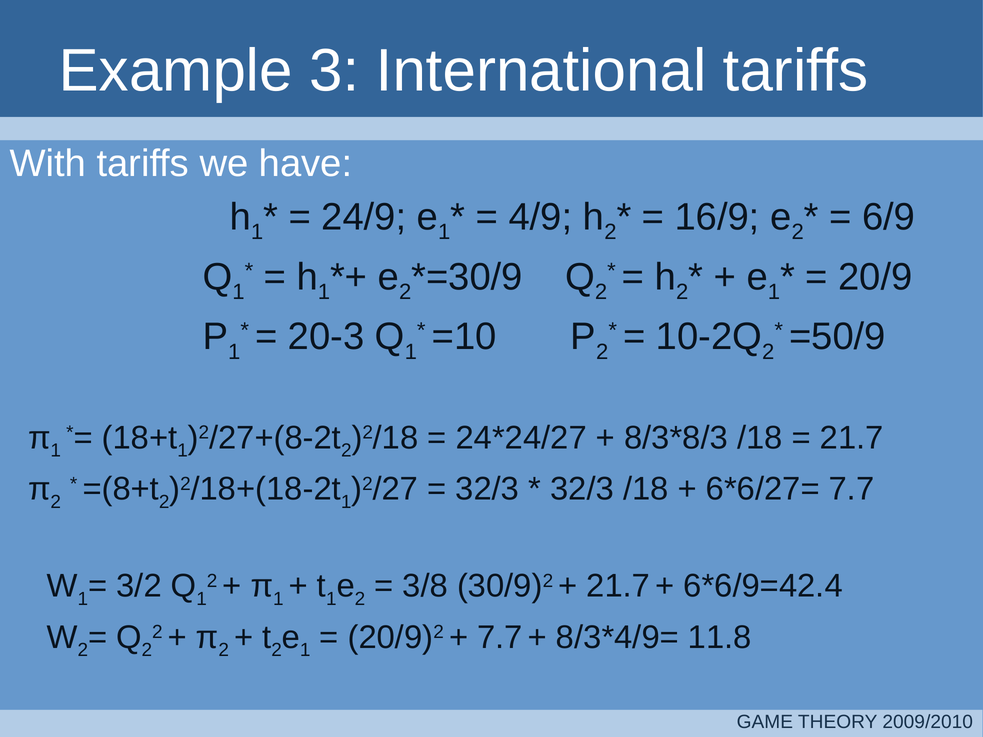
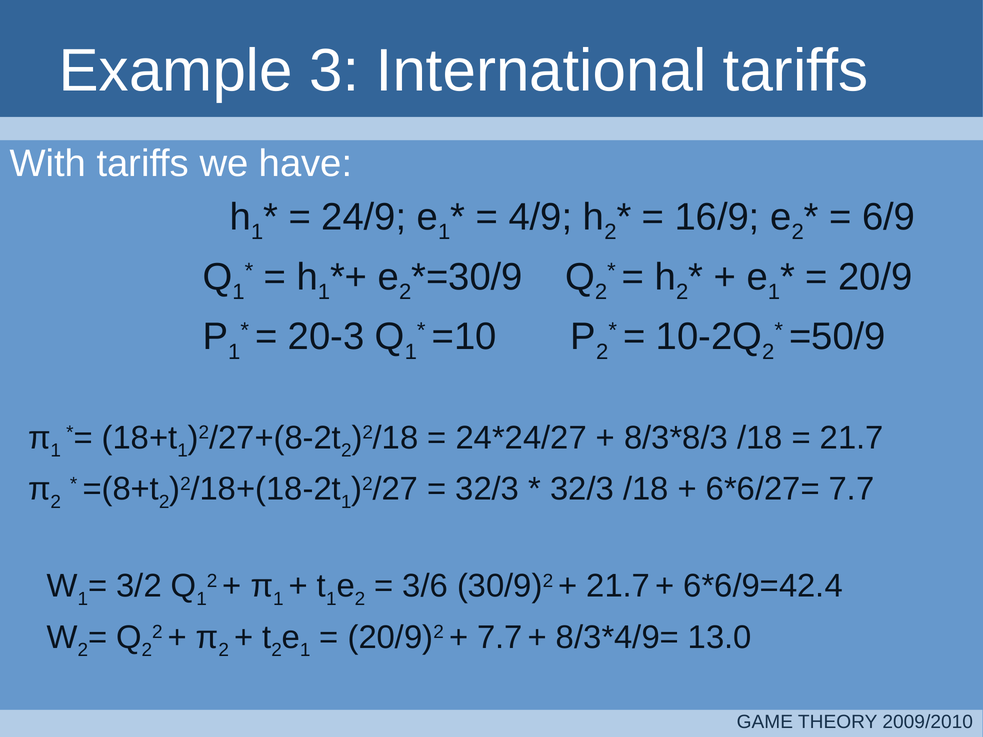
3/8: 3/8 -> 3/6
11.8: 11.8 -> 13.0
